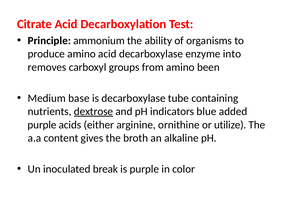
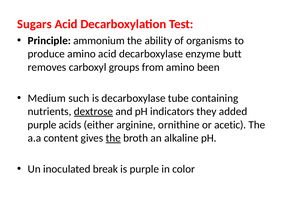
Citrate: Citrate -> Sugars
into: into -> butt
base: base -> such
blue: blue -> they
utilize: utilize -> acetic
the at (113, 138) underline: none -> present
